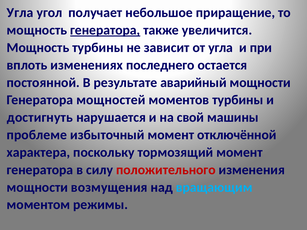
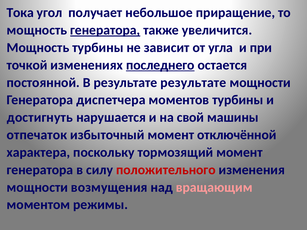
Угла at (20, 13): Угла -> Тока
вплоть: вплоть -> точкой
последнего underline: none -> present
результате аварийный: аварийный -> результате
мощностей: мощностей -> диспетчера
проблеме: проблеме -> отпечаток
вращающим colour: light blue -> pink
